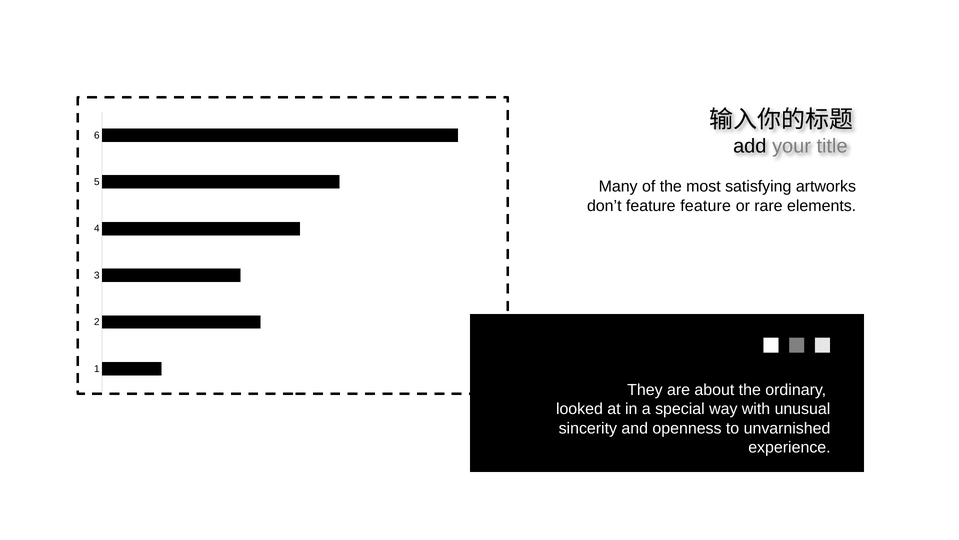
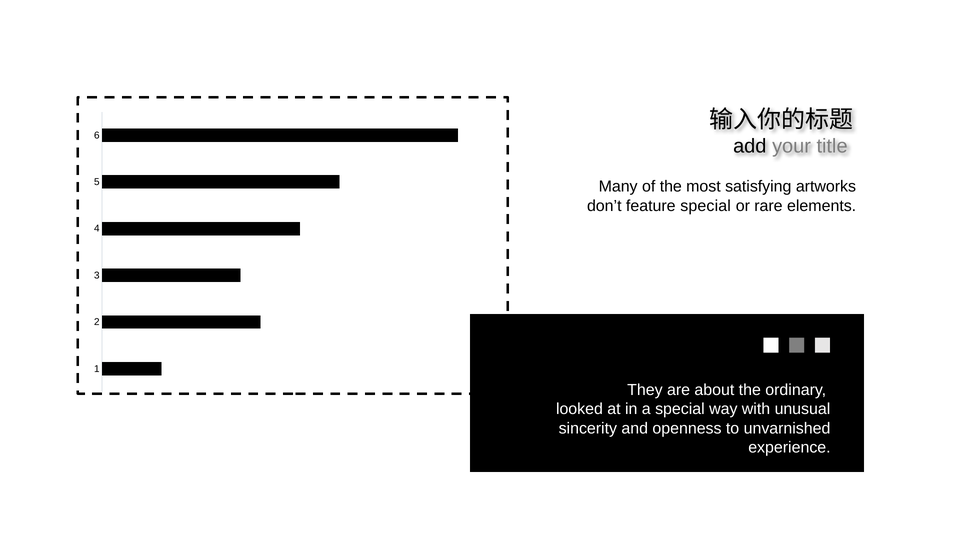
feature feature: feature -> special
